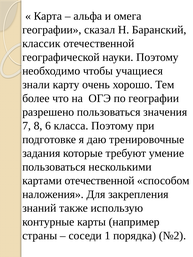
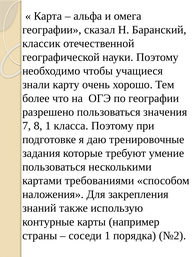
8 6: 6 -> 1
картами отечественной: отечественной -> требованиями
